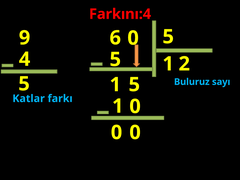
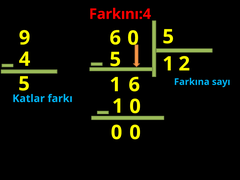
Buluruz: Buluruz -> Farkına
1 5: 5 -> 6
